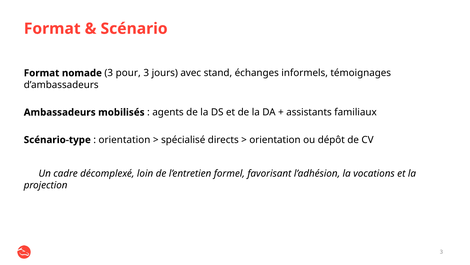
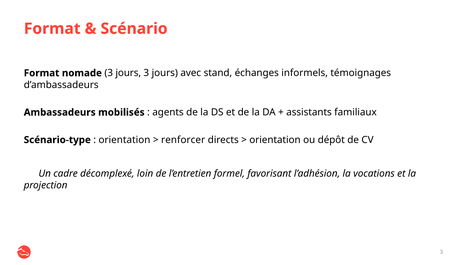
nomade 3 pour: pour -> jours
spécialisé: spécialisé -> renforcer
